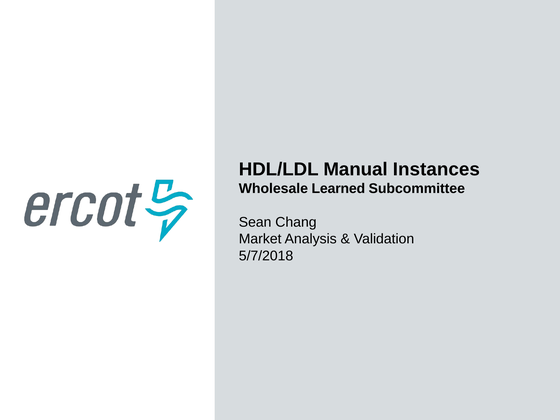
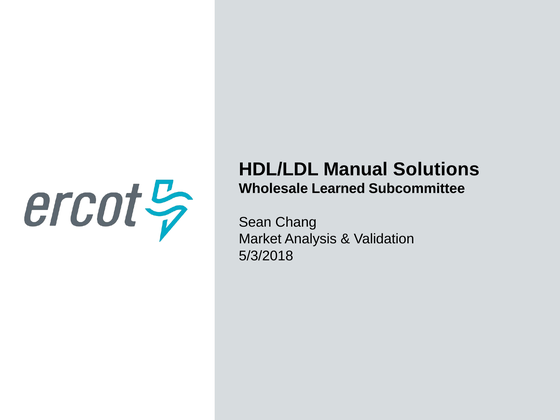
Instances: Instances -> Solutions
5/7/2018: 5/7/2018 -> 5/3/2018
